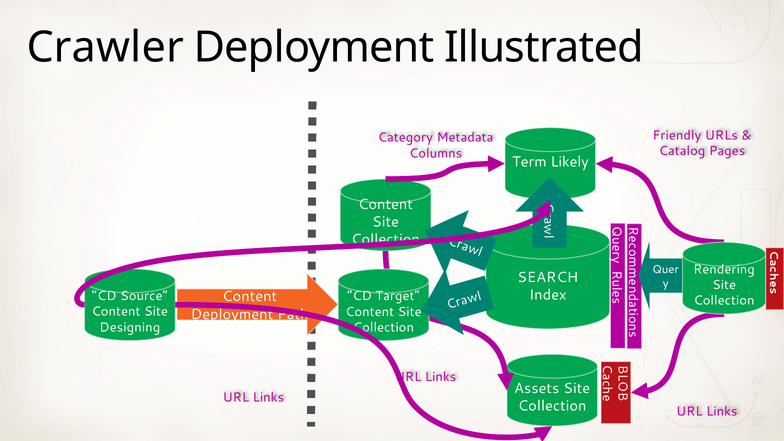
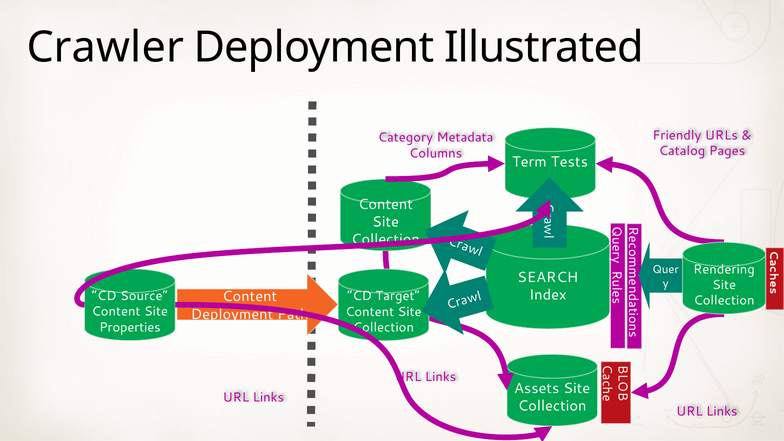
Likely: Likely -> Tests
Designing: Designing -> Properties
